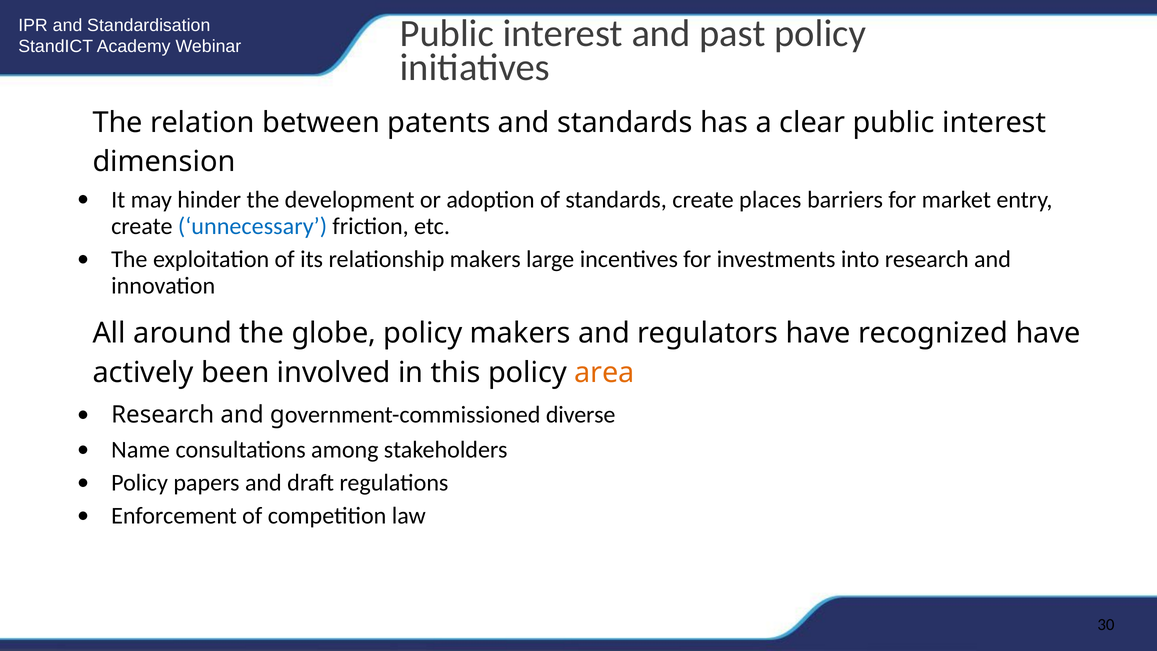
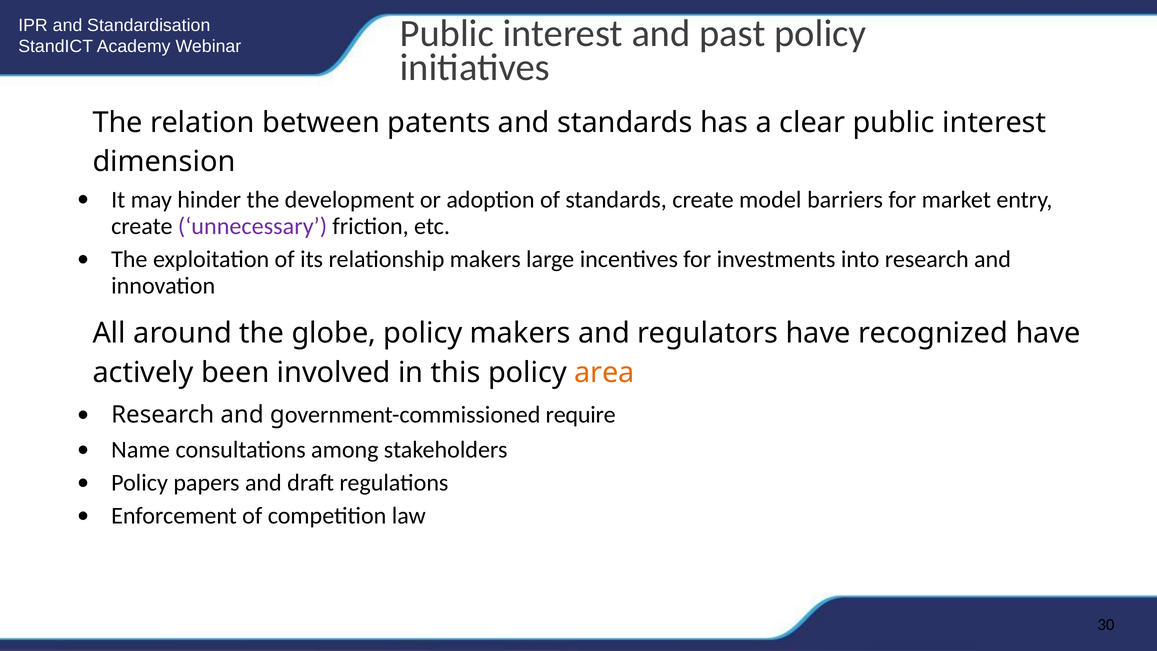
places: places -> model
unnecessary colour: blue -> purple
diverse: diverse -> require
